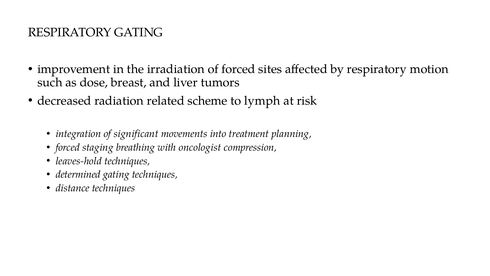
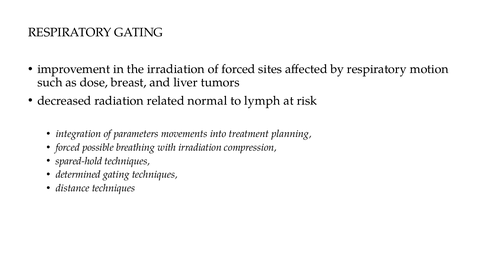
scheme: scheme -> normal
significant: significant -> parameters
staging: staging -> possible
with oncologist: oncologist -> irradiation
leaves-hold: leaves-hold -> spared-hold
